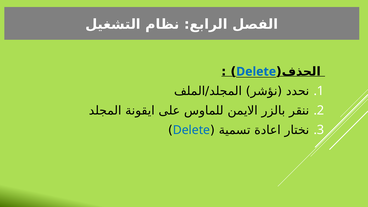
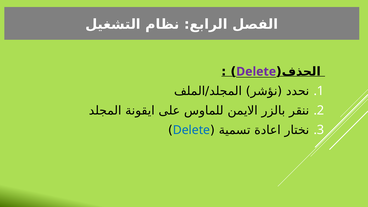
Delete at (256, 72) colour: blue -> purple
